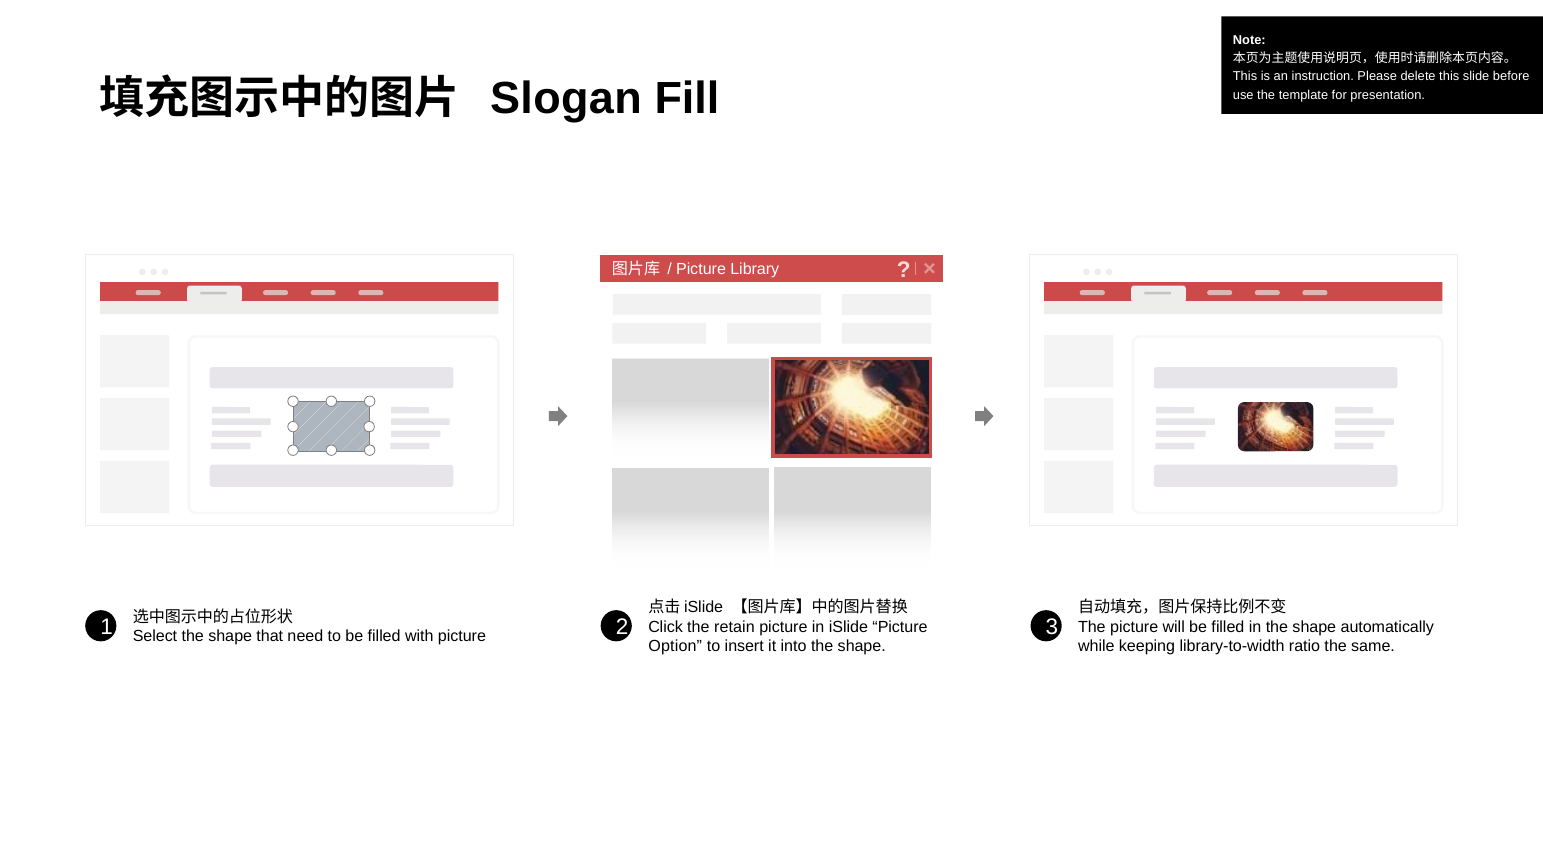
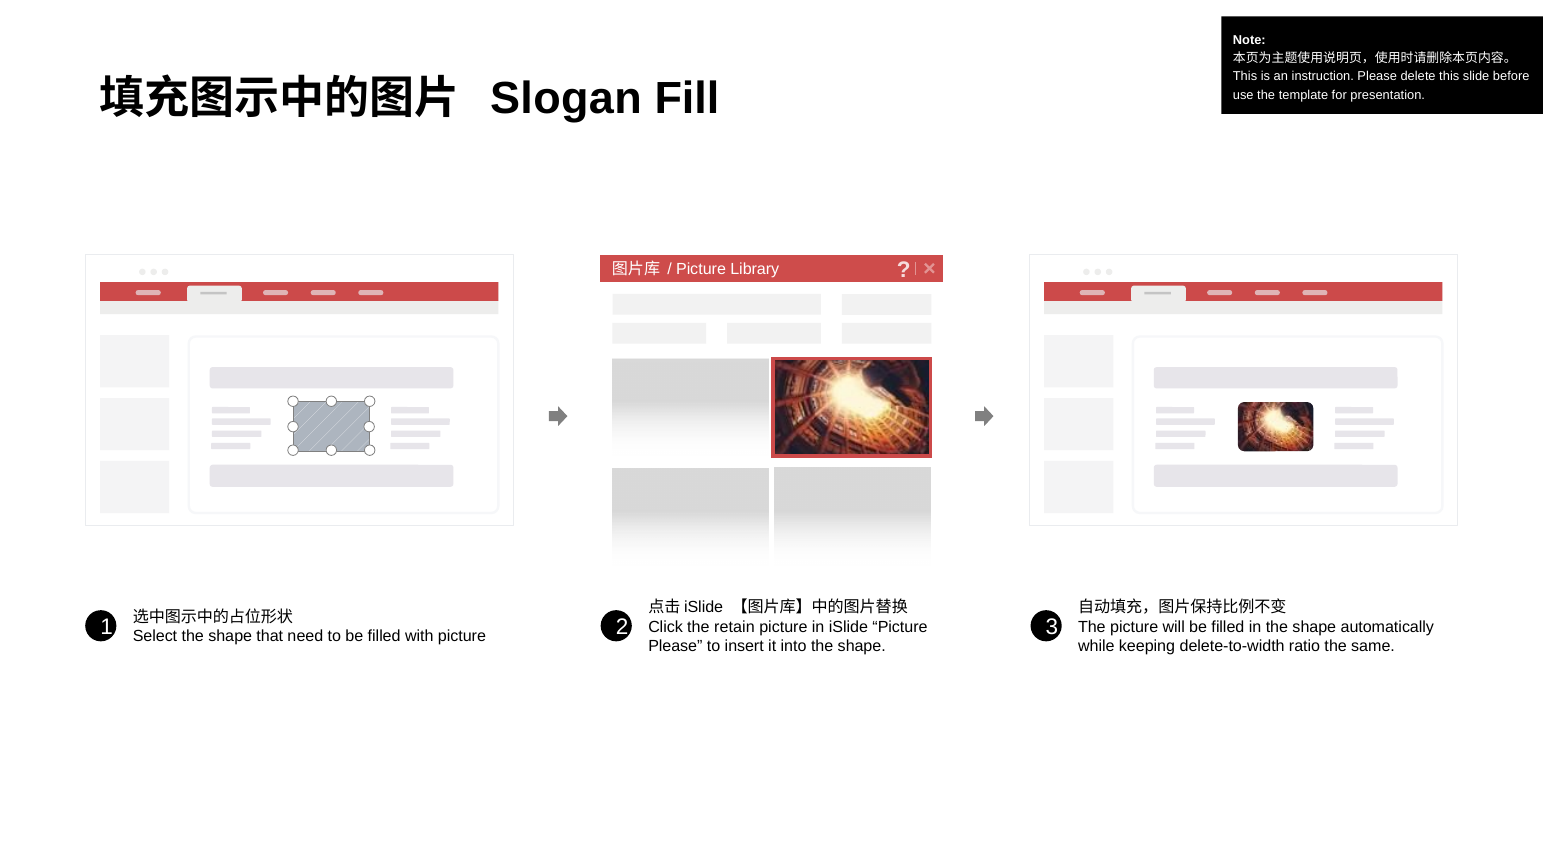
Option at (675, 646): Option -> Please
library-to-width: library-to-width -> delete-to-width
